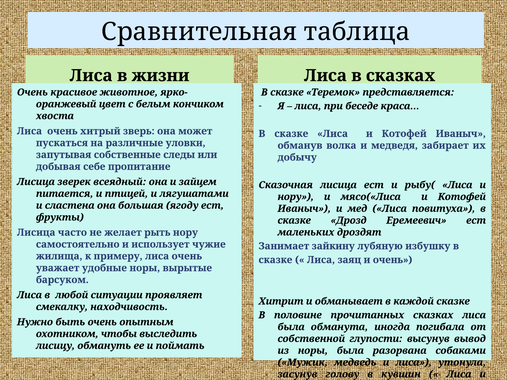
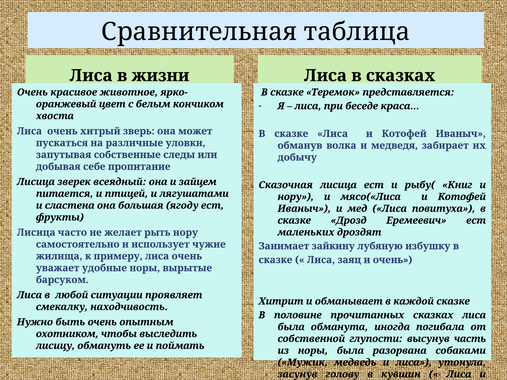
рыбу( Лиса: Лиса -> Книг
вывод: вывод -> часть
